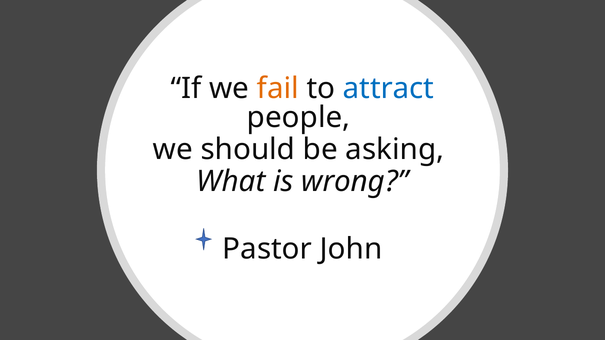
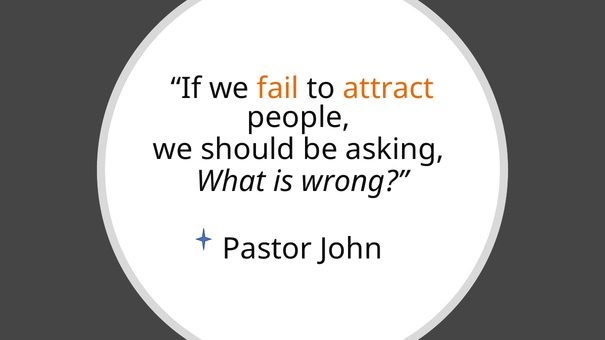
attract colour: blue -> orange
